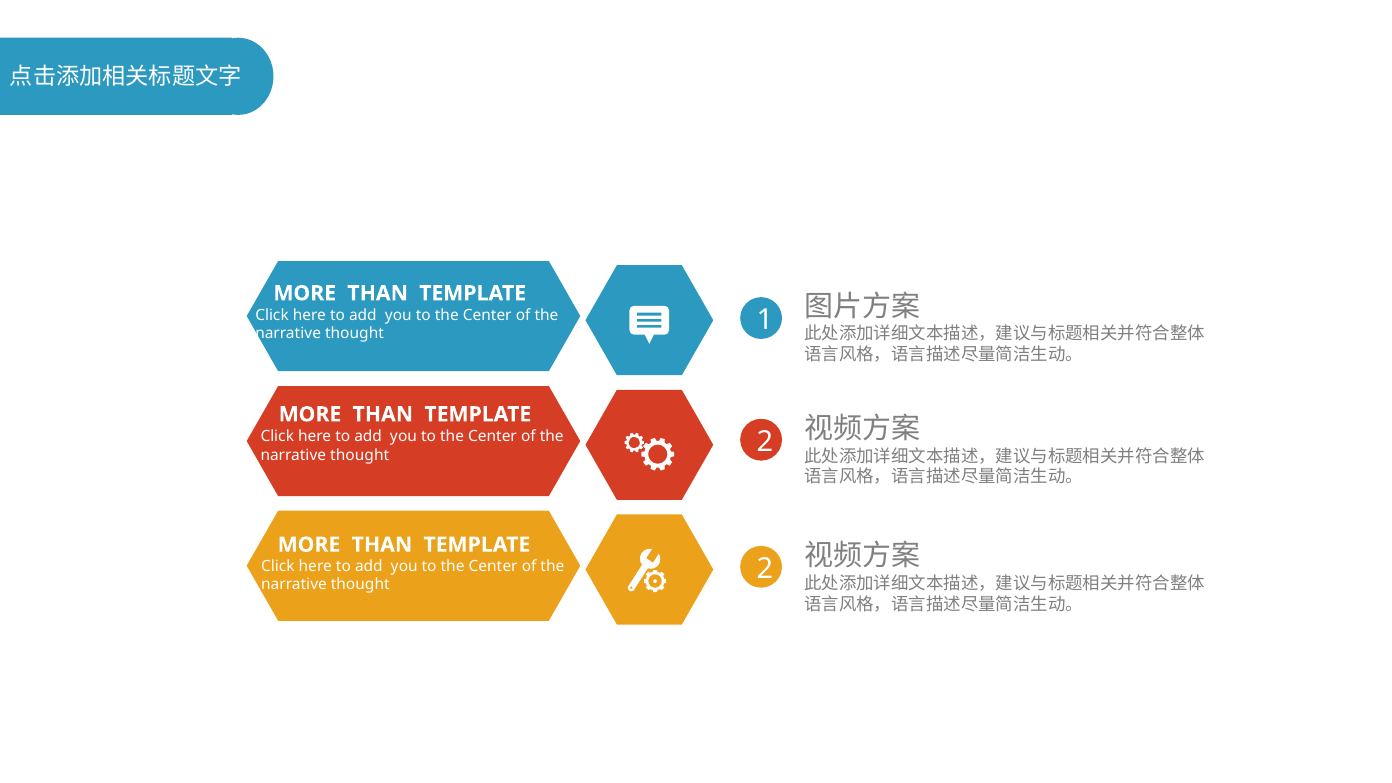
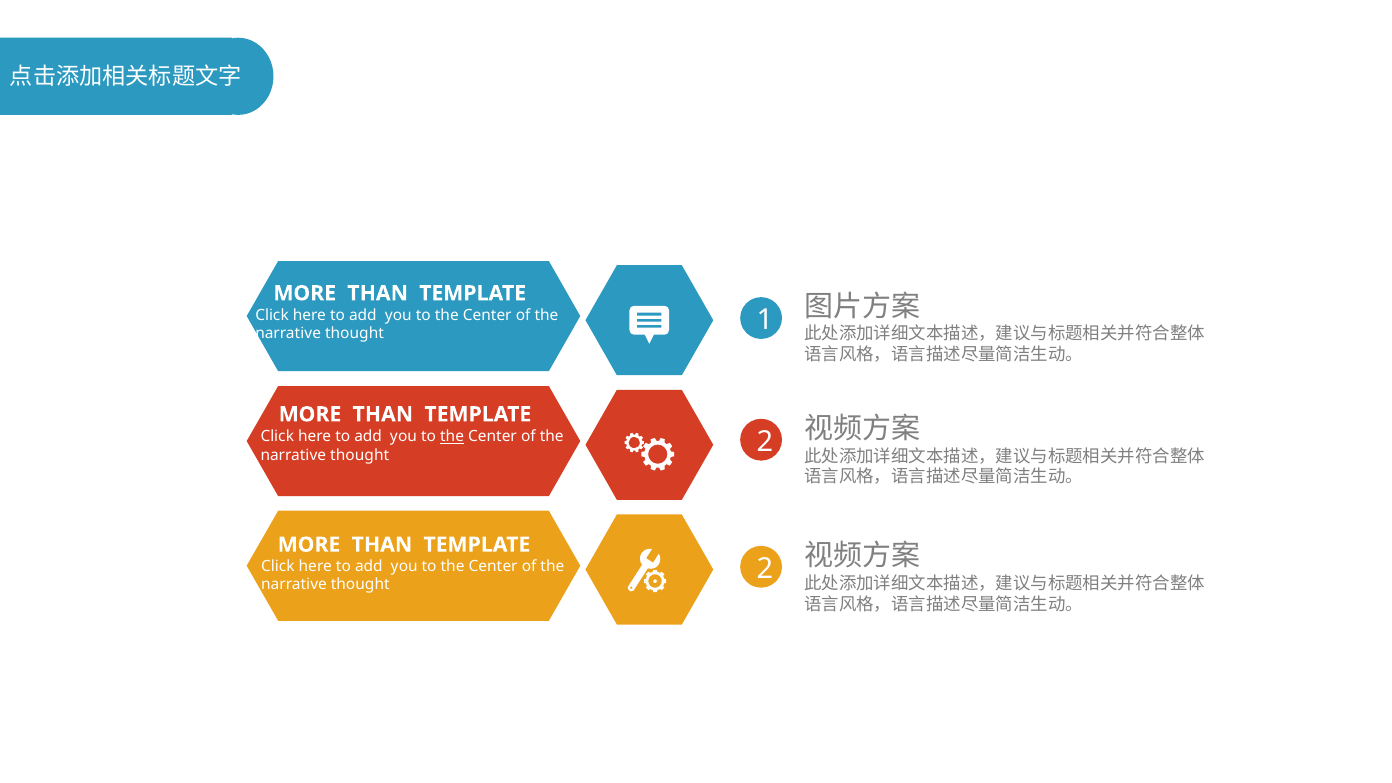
the at (452, 436) underline: none -> present
